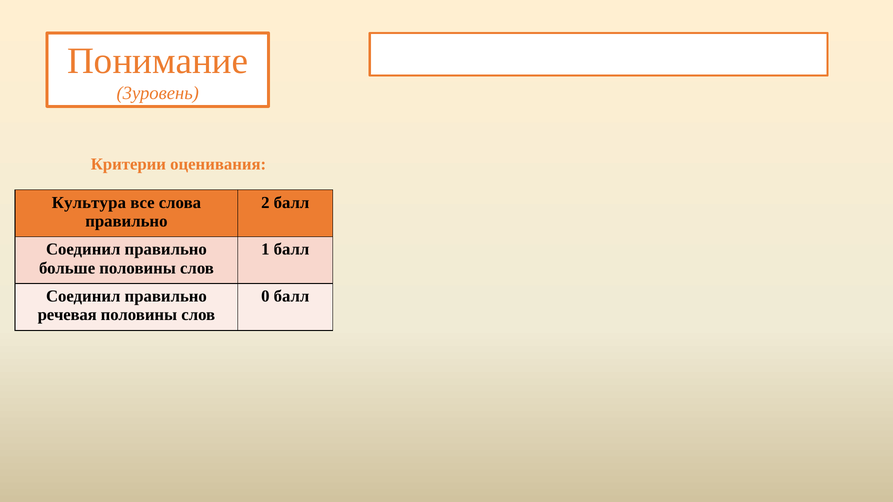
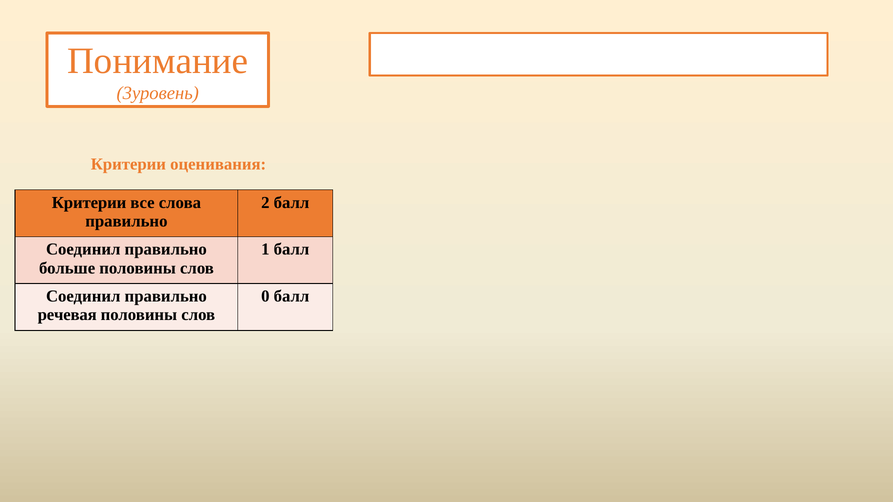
Культура at (89, 203): Культура -> Критерии
